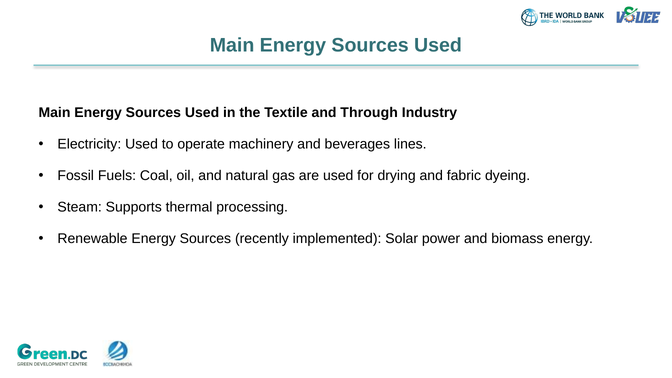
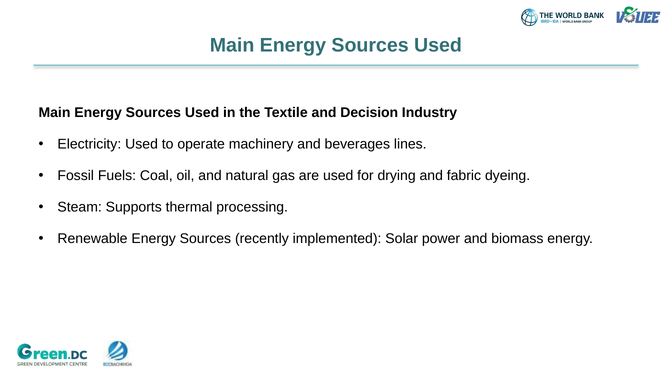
Through: Through -> Decision
